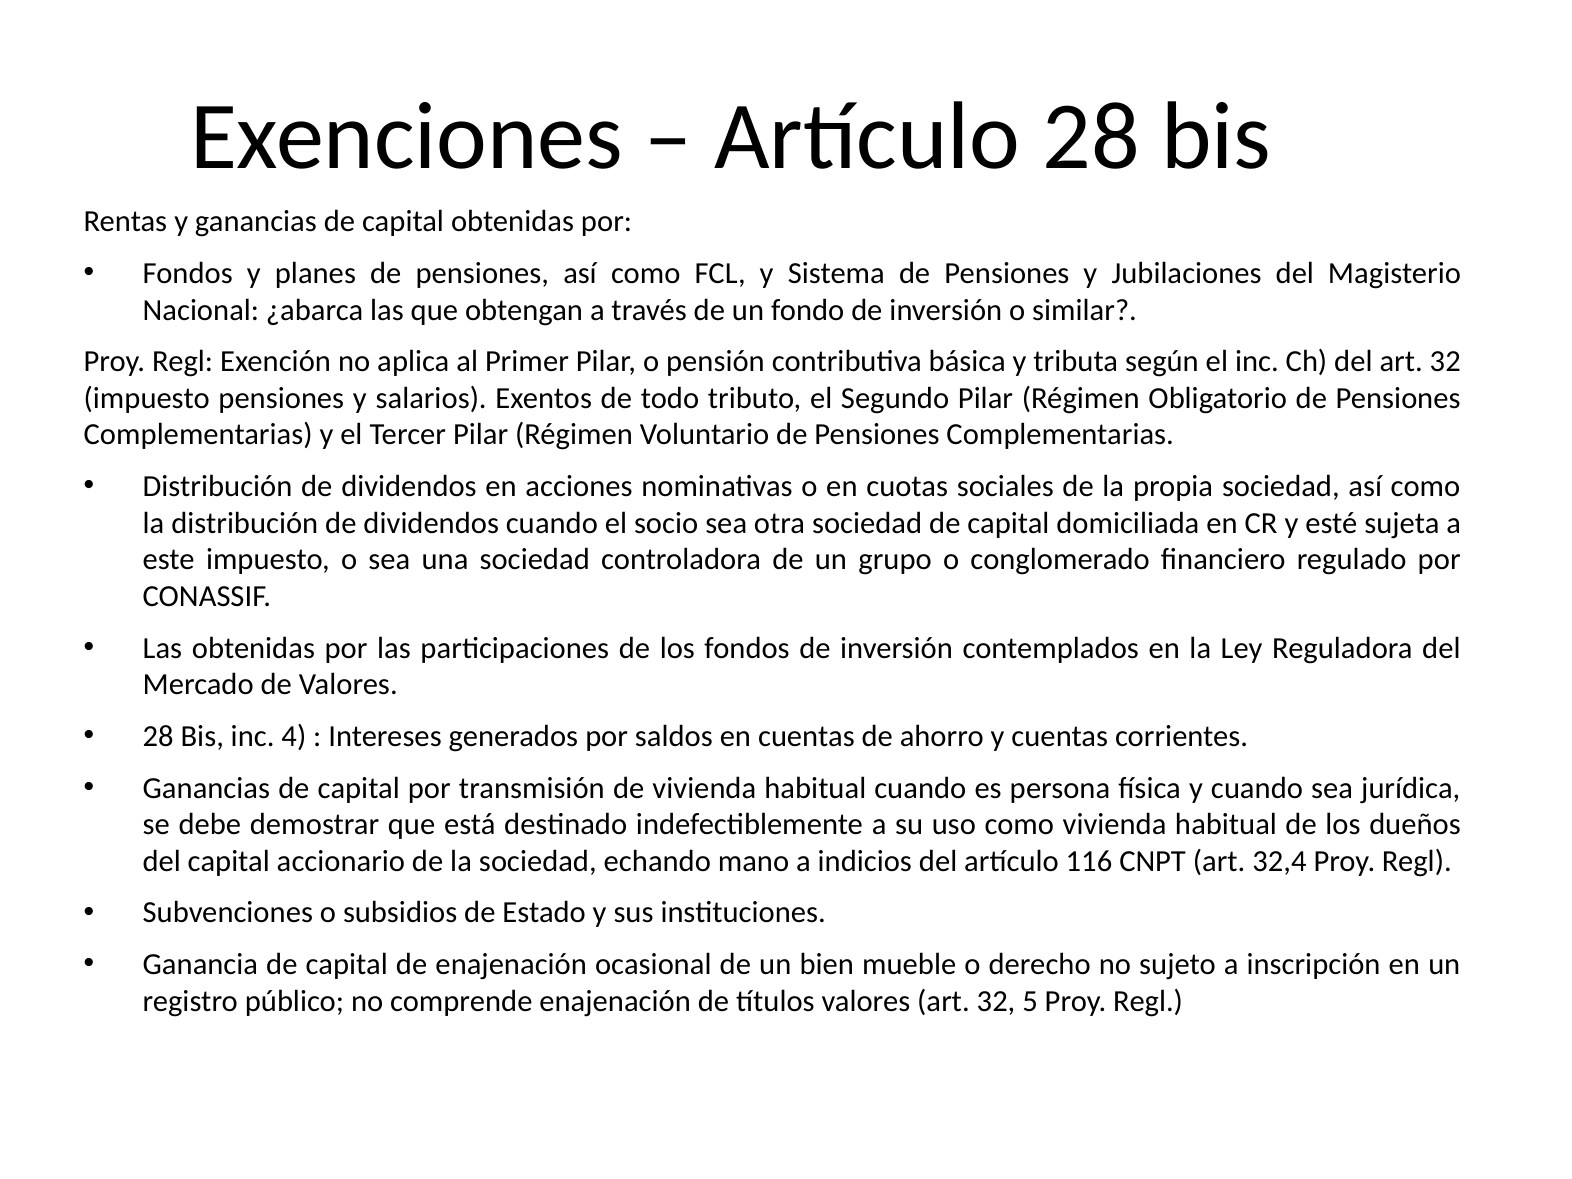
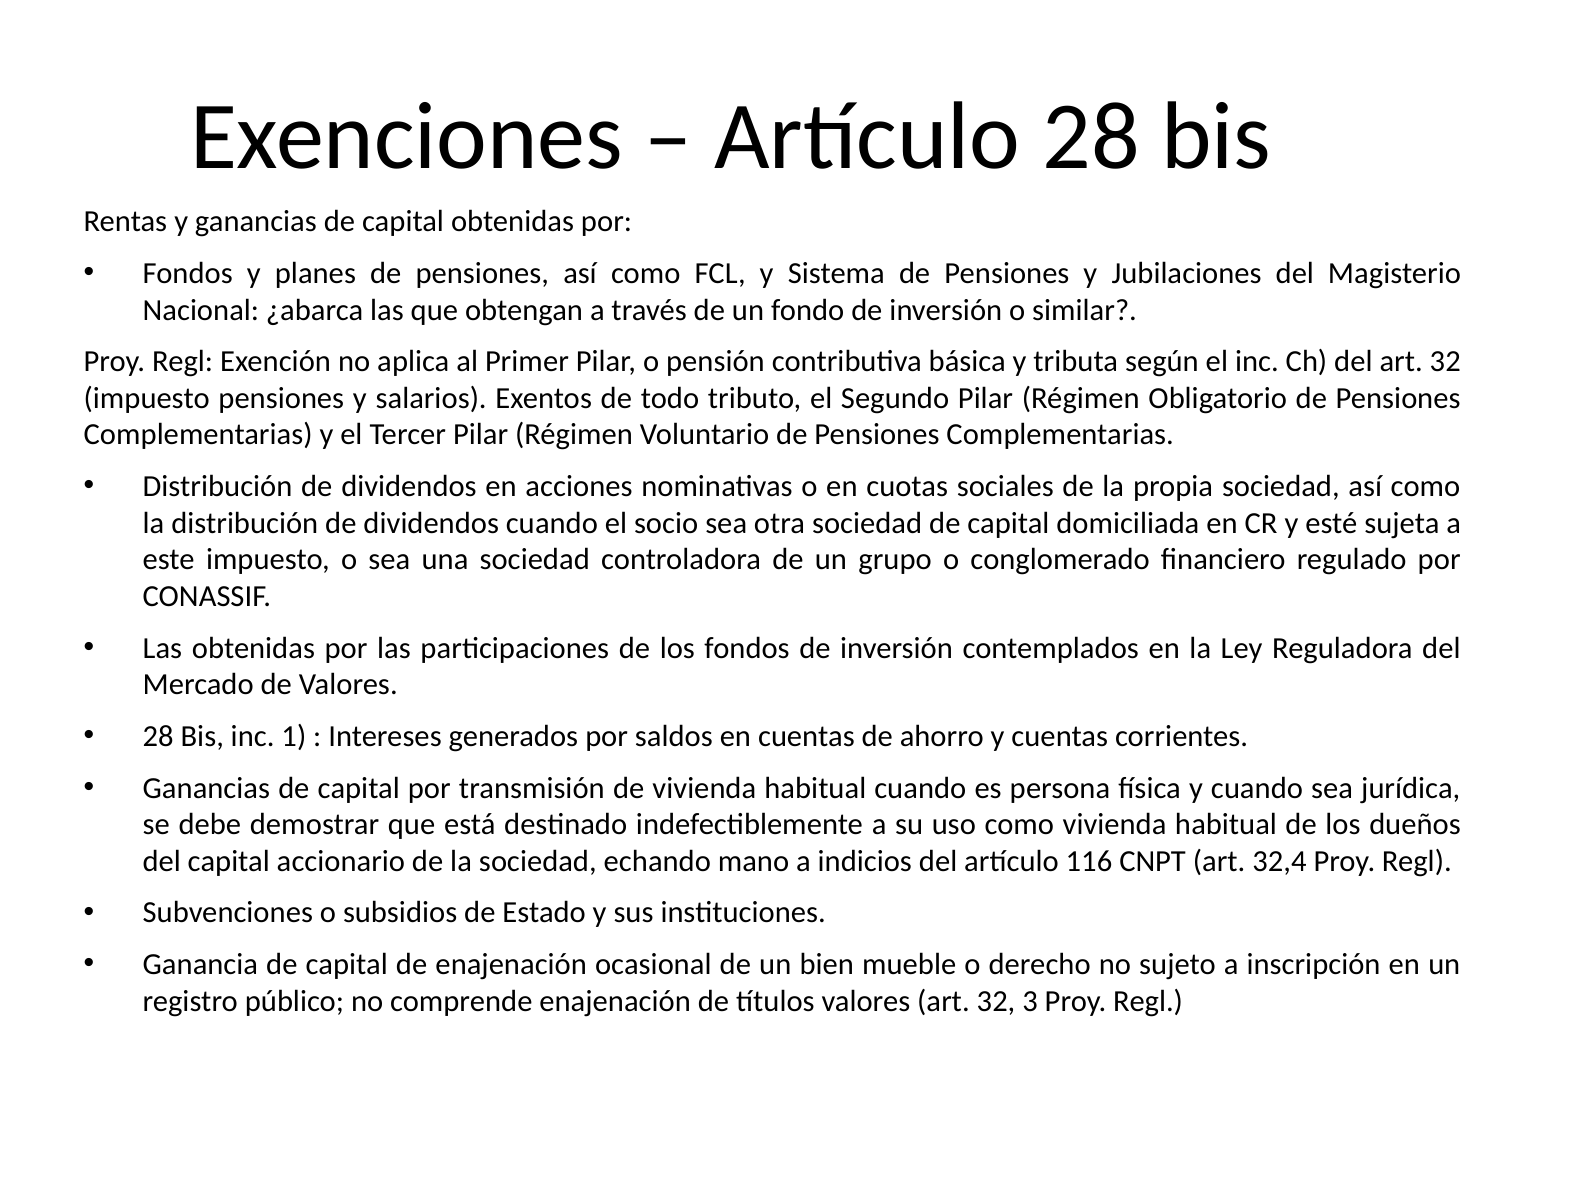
4: 4 -> 1
5: 5 -> 3
